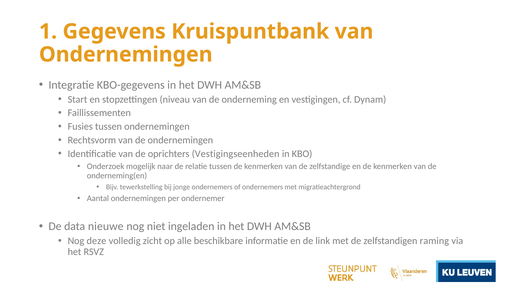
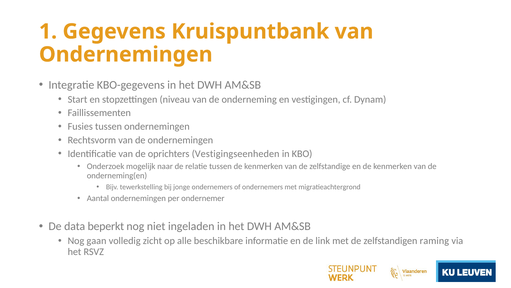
nieuwe: nieuwe -> beperkt
deze: deze -> gaan
